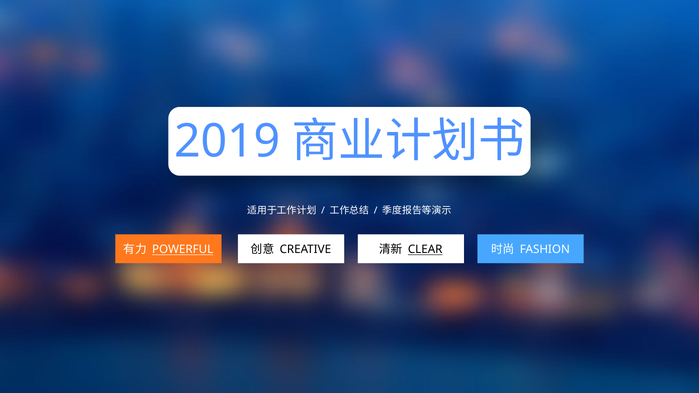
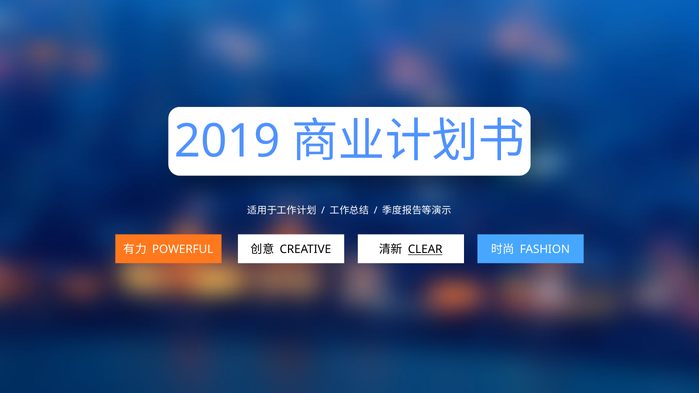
POWERFUL underline: present -> none
